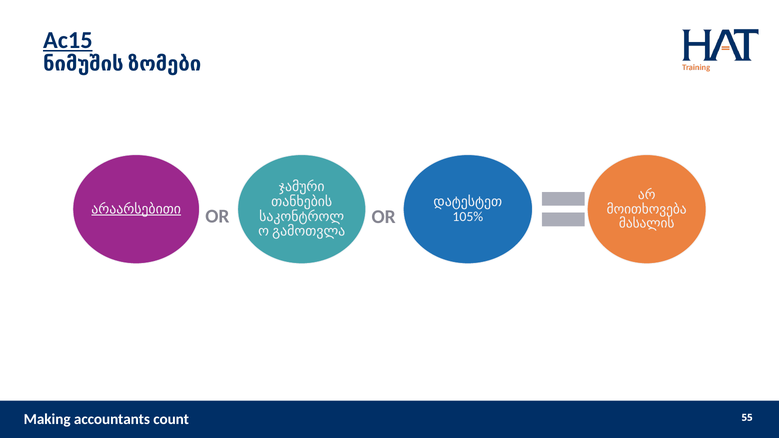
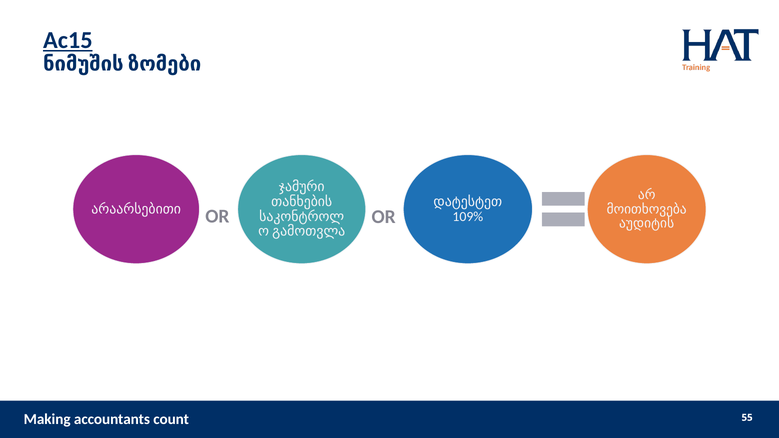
არაარსებითი underline: present -> none
105%: 105% -> 109%
მასალის: მასალის -> აუდიტის
